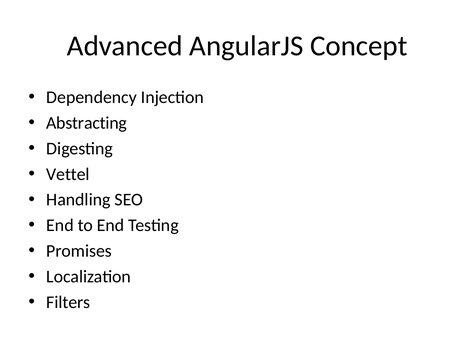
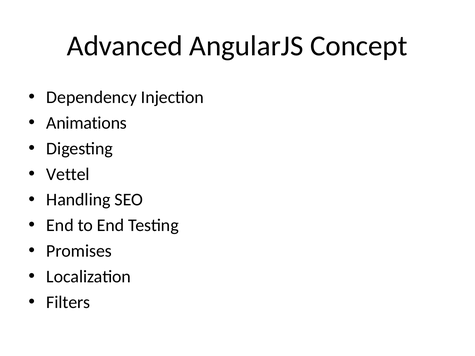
Abstracting: Abstracting -> Animations
